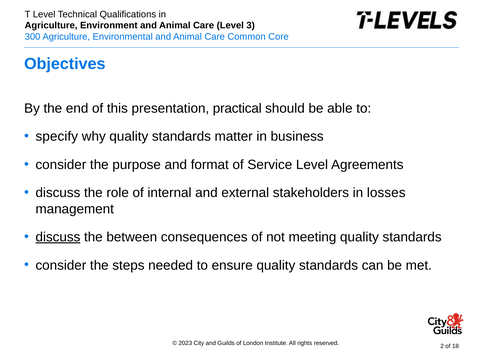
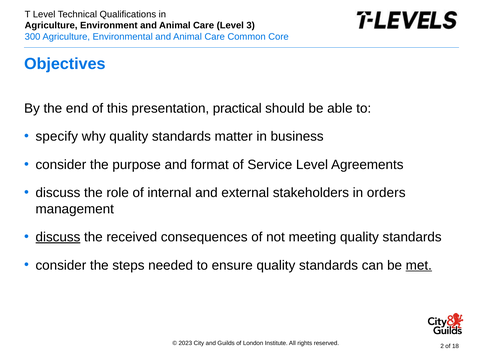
losses: losses -> orders
between: between -> received
met underline: none -> present
